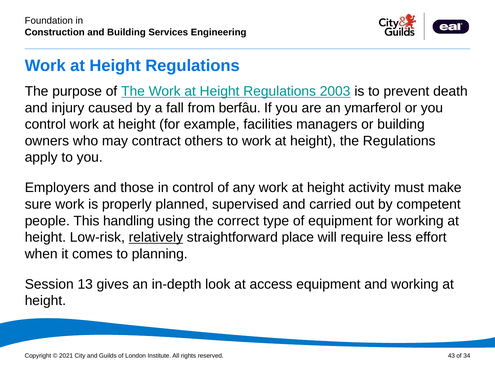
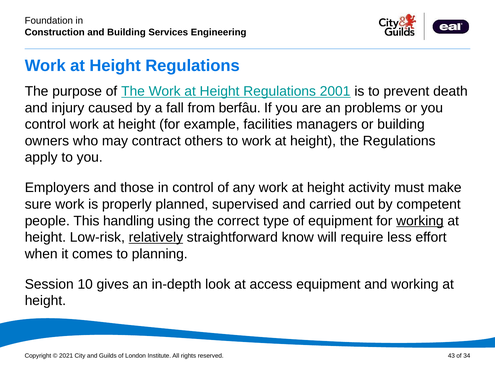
2003: 2003 -> 2001
ymarferol: ymarferol -> problems
working at (420, 220) underline: none -> present
place: place -> know
13: 13 -> 10
